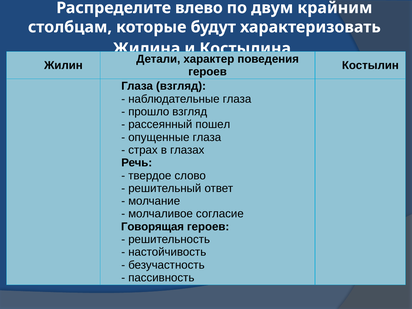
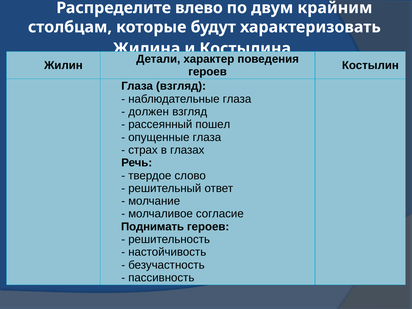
прошло: прошло -> должен
Говорящая: Говорящая -> Поднимать
